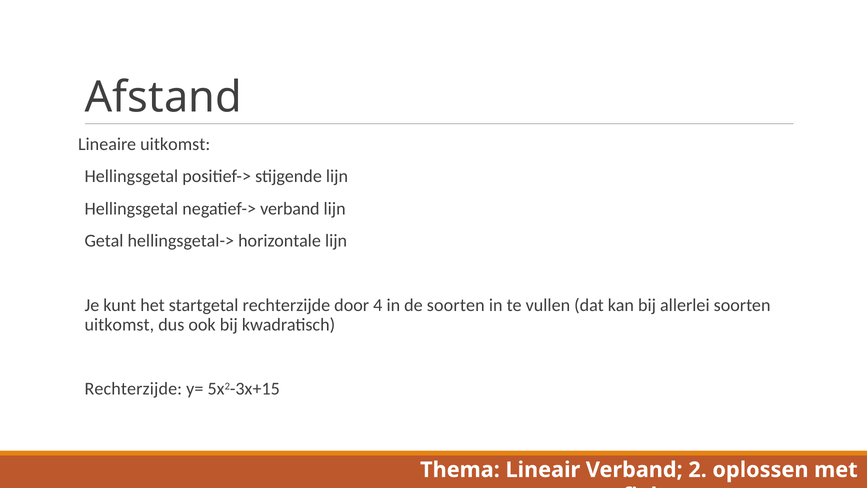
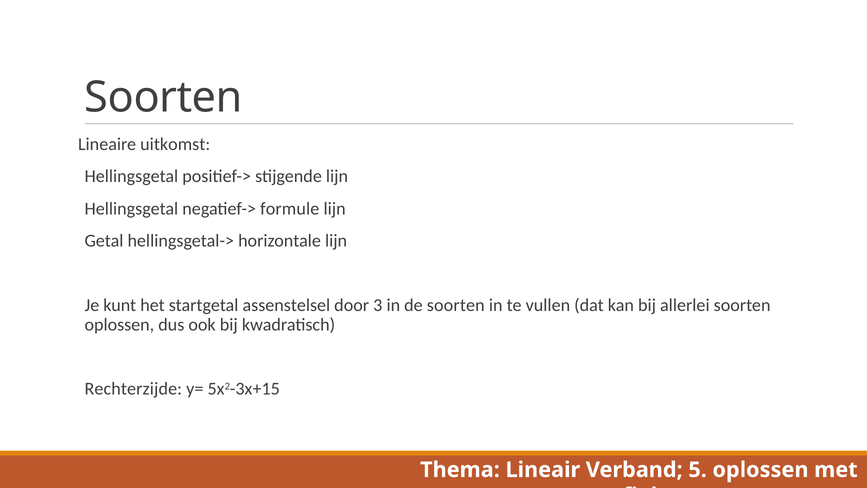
Afstand at (163, 97): Afstand -> Soorten
negatief-> verband: verband -> formule
startgetal rechterzijde: rechterzijde -> assenstelsel
4: 4 -> 3
uitkomst at (119, 324): uitkomst -> oplossen
2: 2 -> 5
